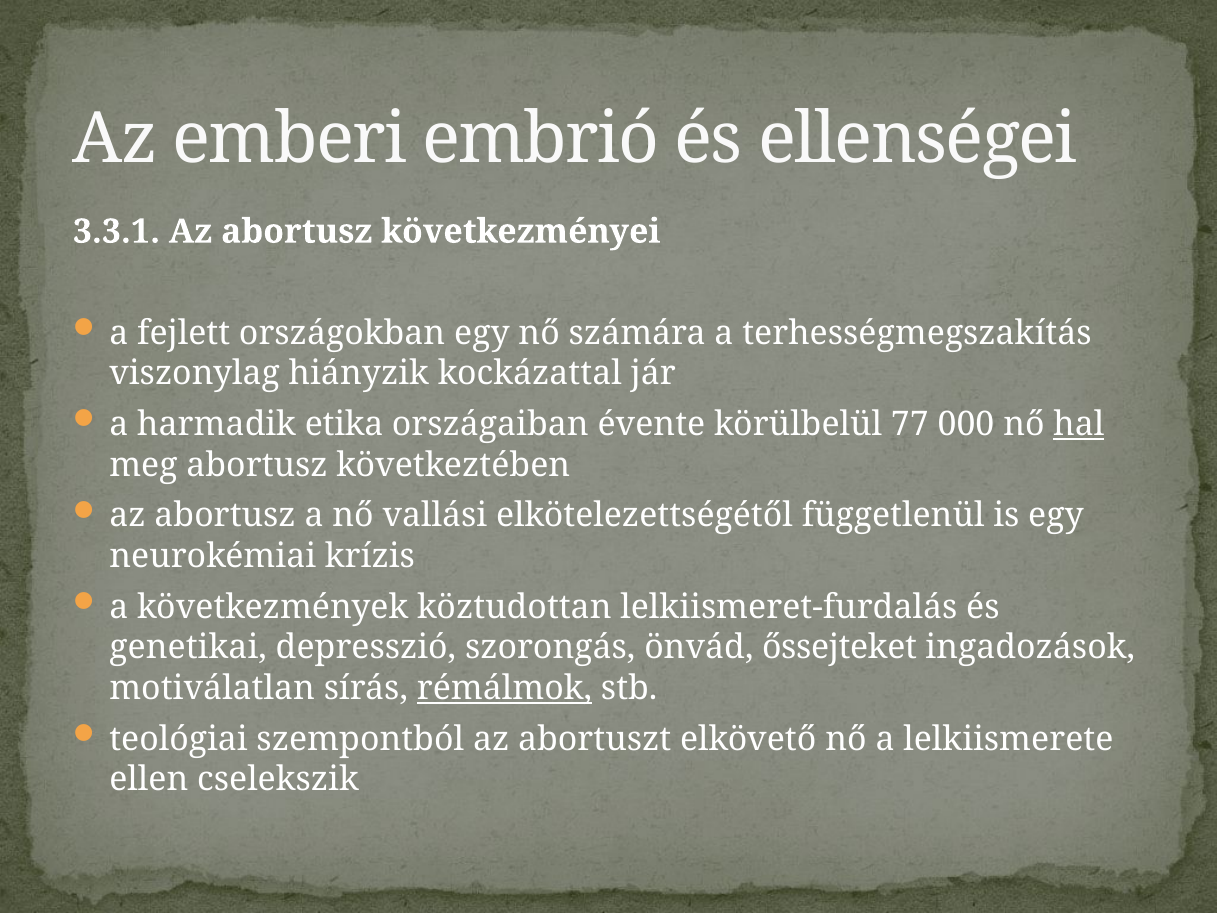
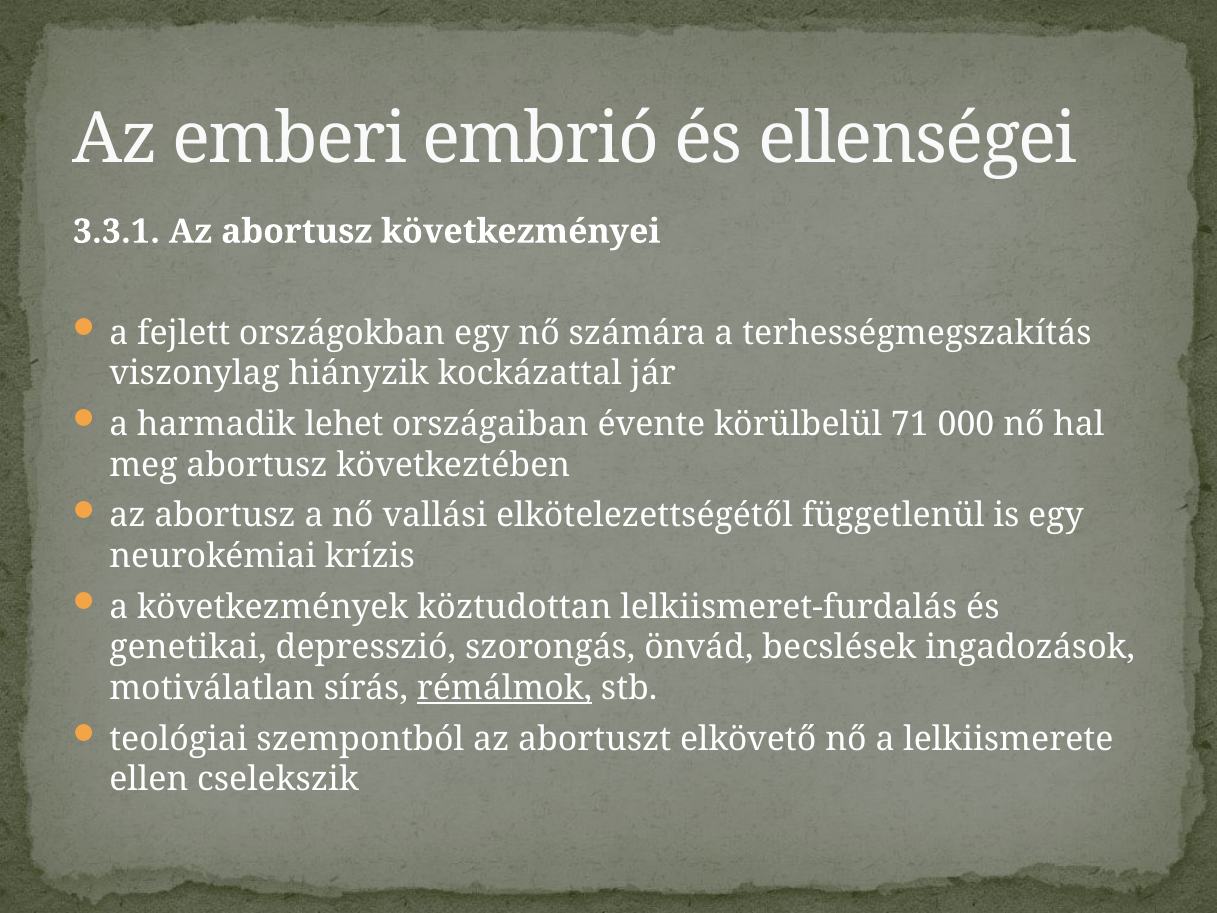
etika: etika -> lehet
77: 77 -> 71
hal underline: present -> none
őssejteket: őssejteket -> becslések
